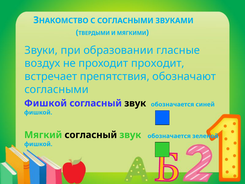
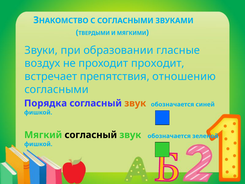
обозначают: обозначают -> отношению
Фишкой at (46, 103): Фишкой -> Порядка
звук at (135, 103) colour: black -> orange
